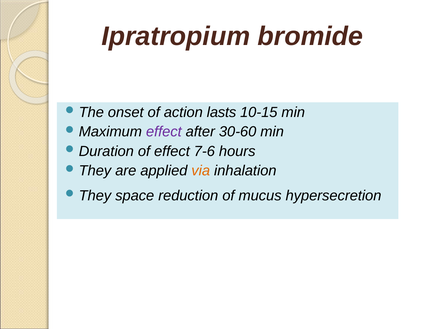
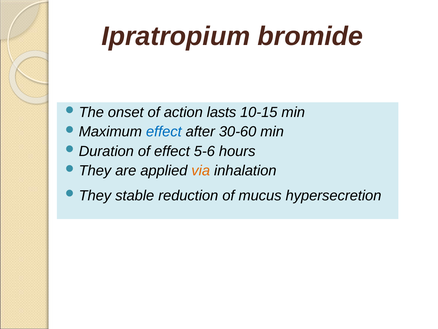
effect at (164, 132) colour: purple -> blue
7-6: 7-6 -> 5-6
space: space -> stable
